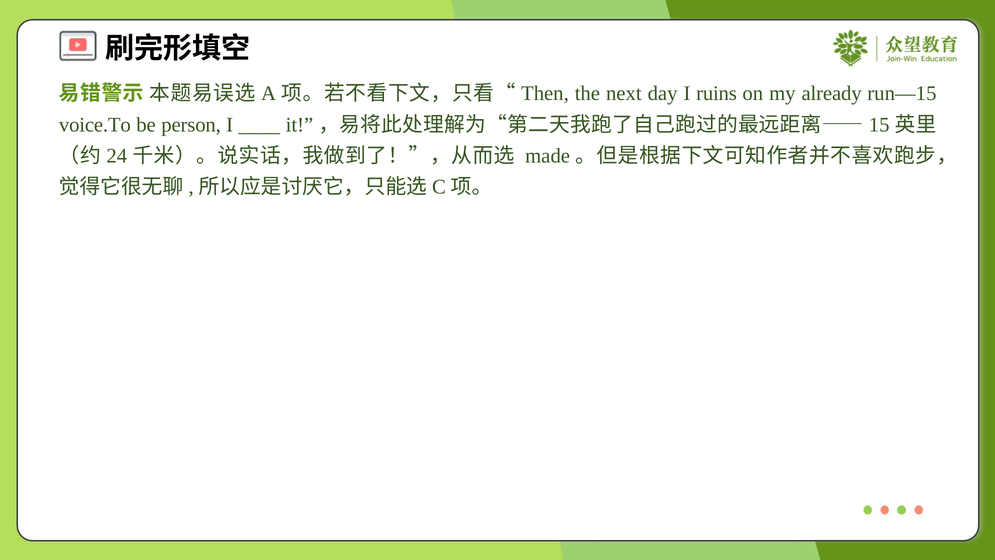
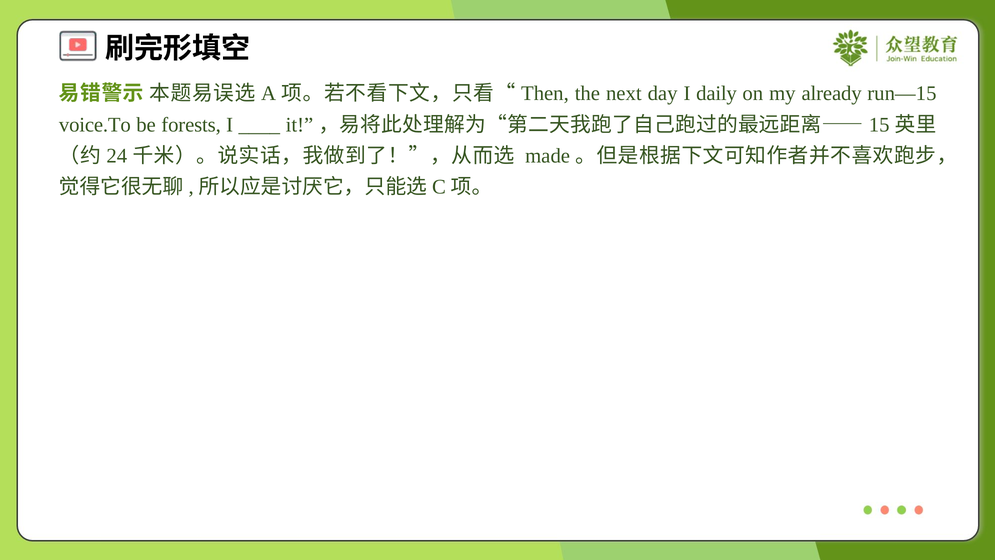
ruins: ruins -> daily
person: person -> forests
